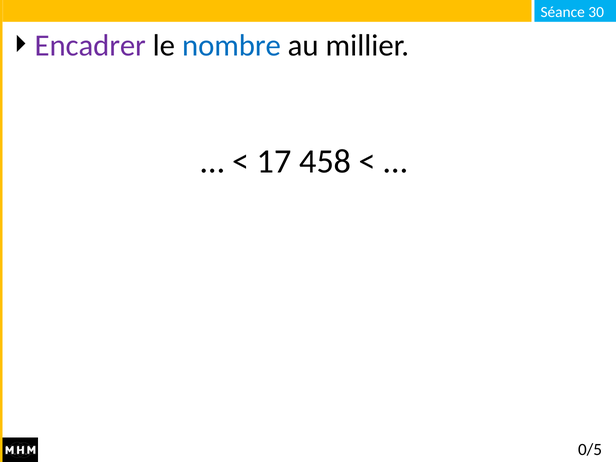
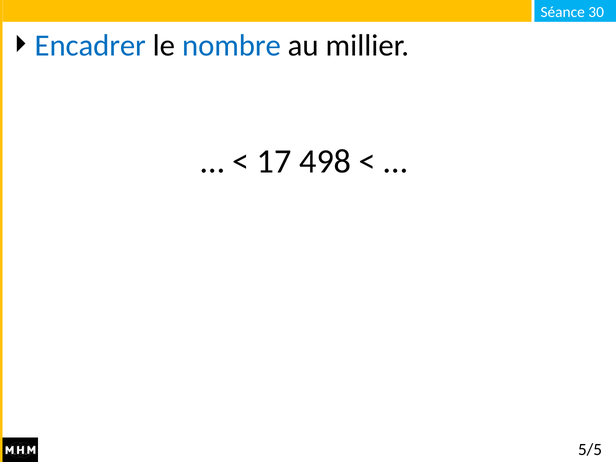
Encadrer colour: purple -> blue
458: 458 -> 498
0/5: 0/5 -> 5/5
